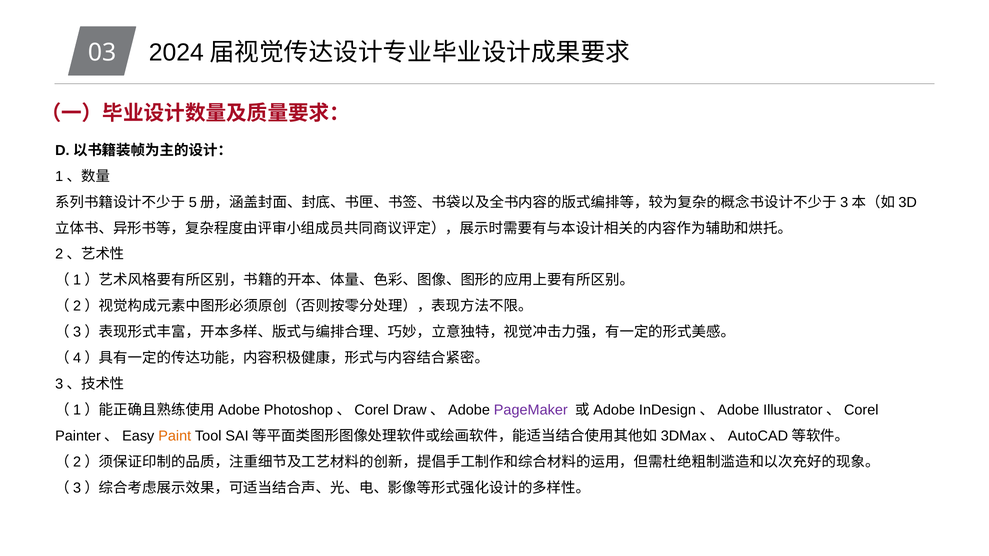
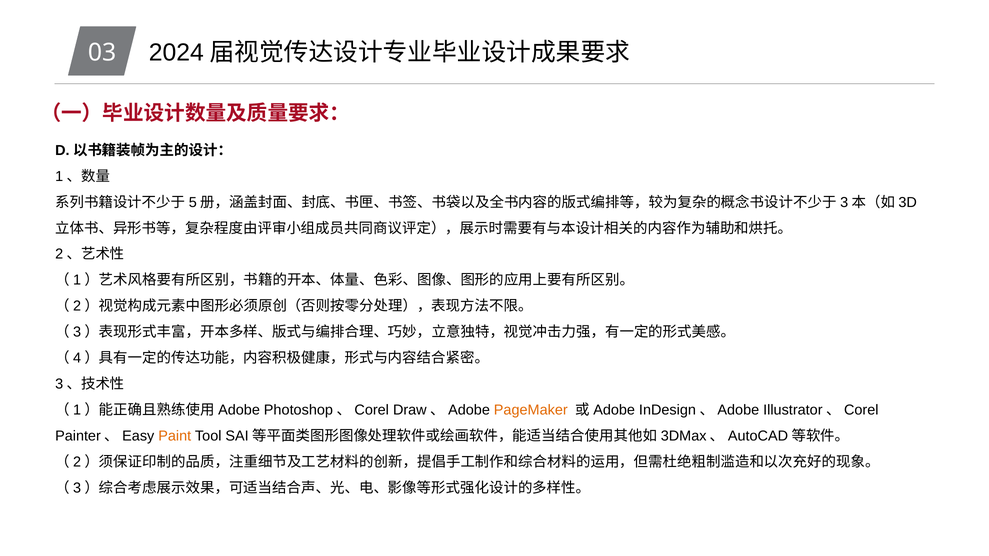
PageMaker colour: purple -> orange
